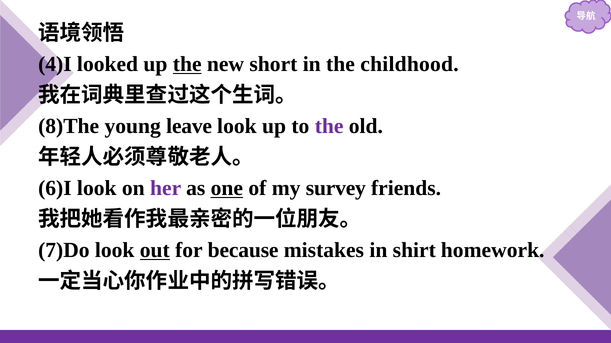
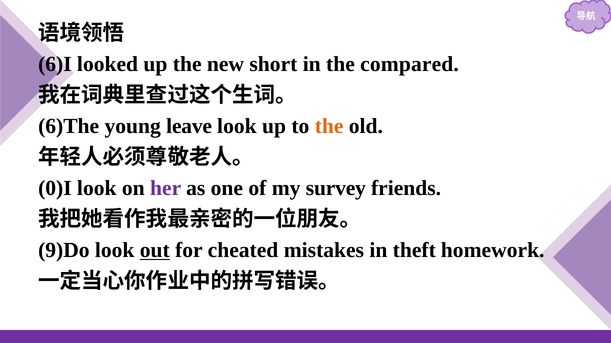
4)I: 4)I -> 6)I
the at (187, 64) underline: present -> none
childhood: childhood -> compared
8)The: 8)The -> 6)The
the at (329, 127) colour: purple -> orange
6)I: 6)I -> 0)I
one underline: present -> none
7)Do: 7)Do -> 9)Do
because: because -> cheated
shirt: shirt -> theft
